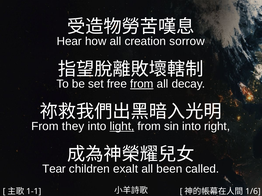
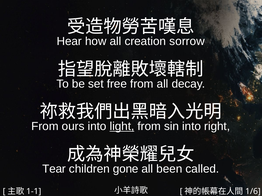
from at (142, 84) underline: present -> none
they: they -> ours
exalt: exalt -> gone
